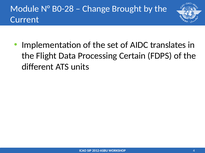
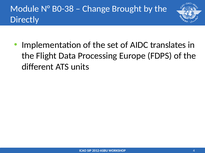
B0-28: B0-28 -> B0-38
Current: Current -> Directly
Certain: Certain -> Europe
